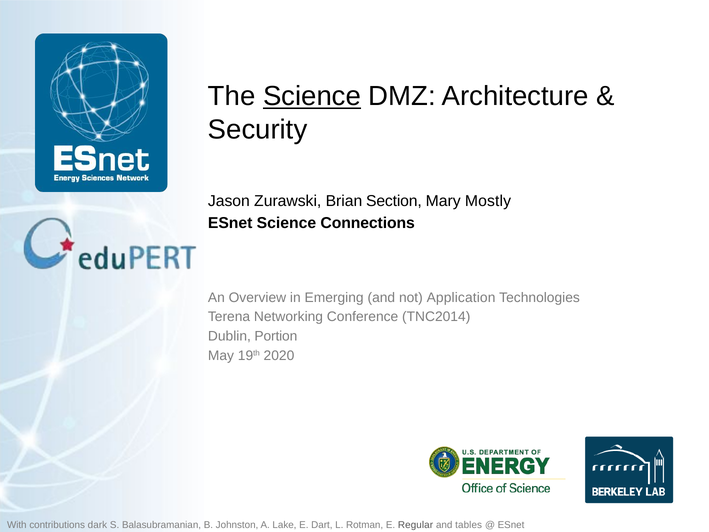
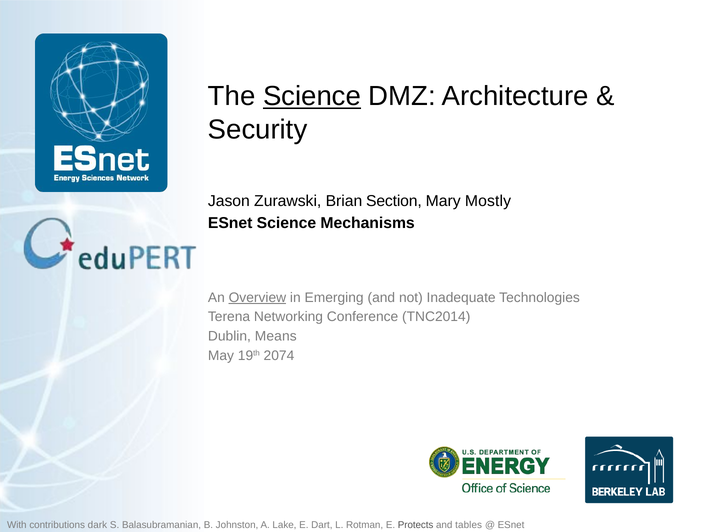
Connections: Connections -> Mechanisms
Overview underline: none -> present
Application: Application -> Inadequate
Portion: Portion -> Means
2020: 2020 -> 2074
Regular: Regular -> Protects
